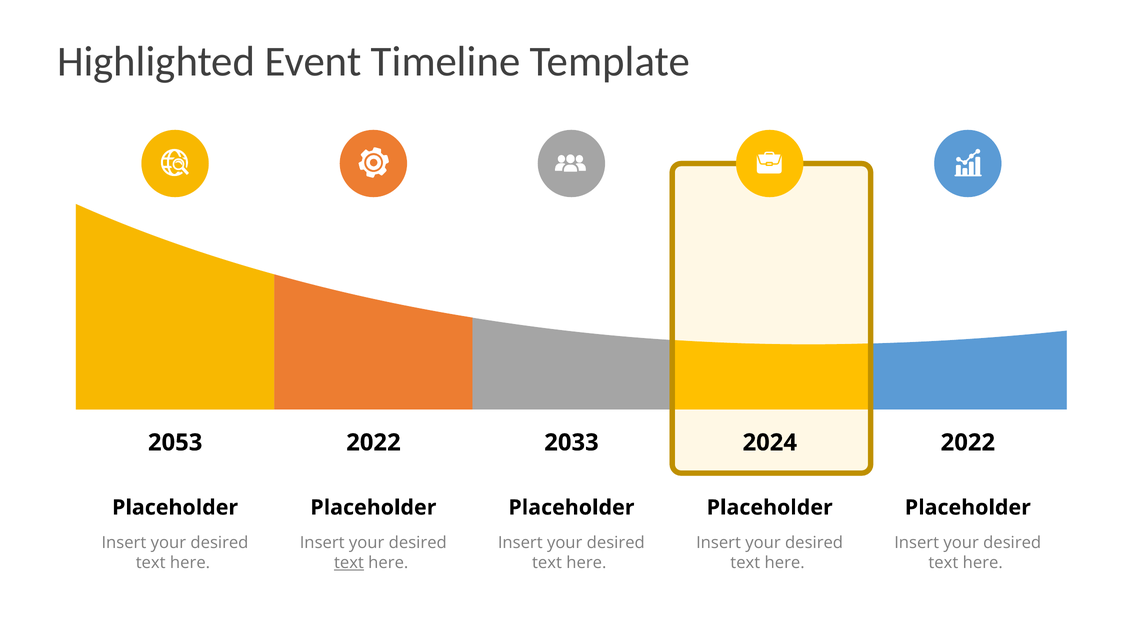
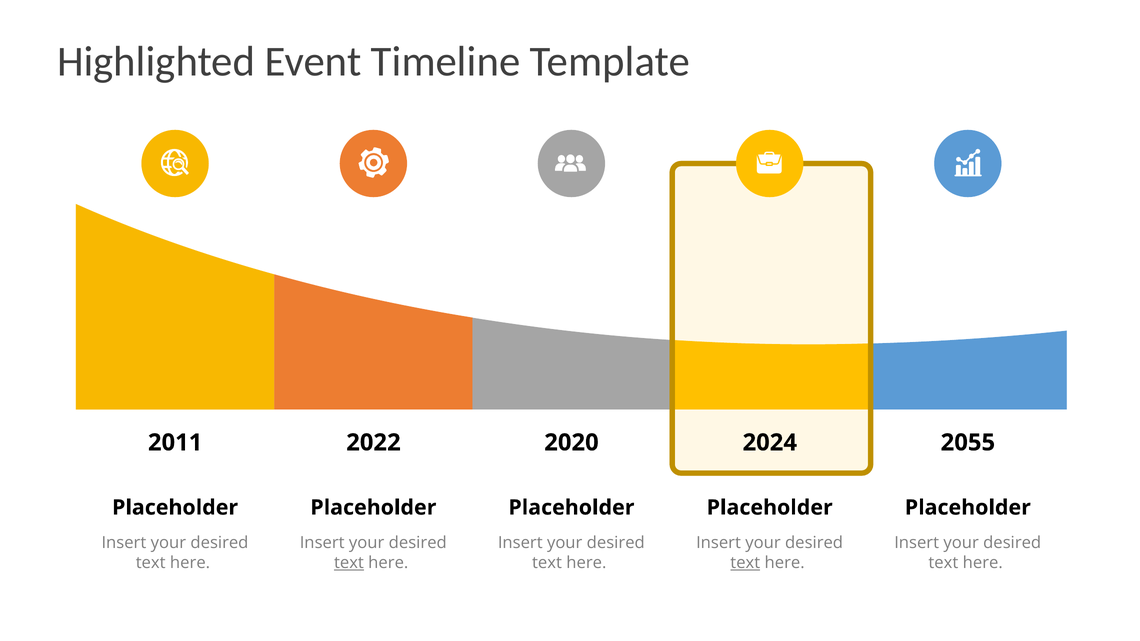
2053: 2053 -> 2011
2033: 2033 -> 2020
2024 2022: 2022 -> 2055
text at (745, 563) underline: none -> present
